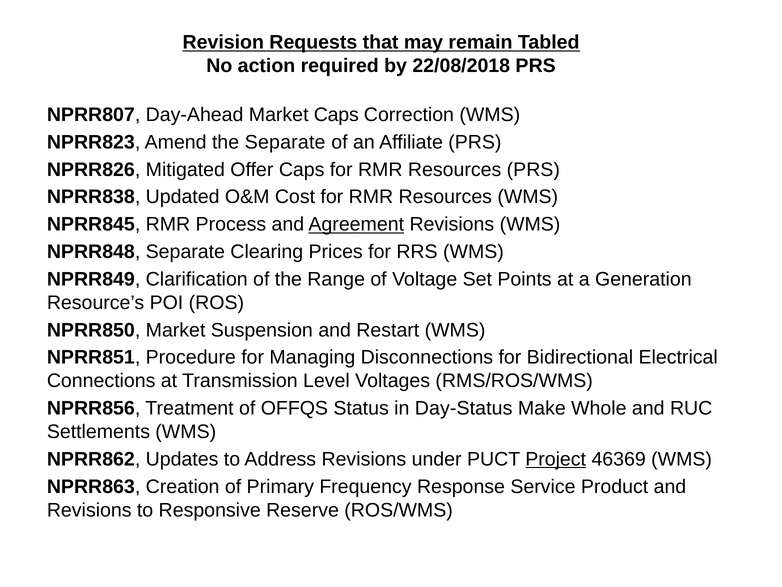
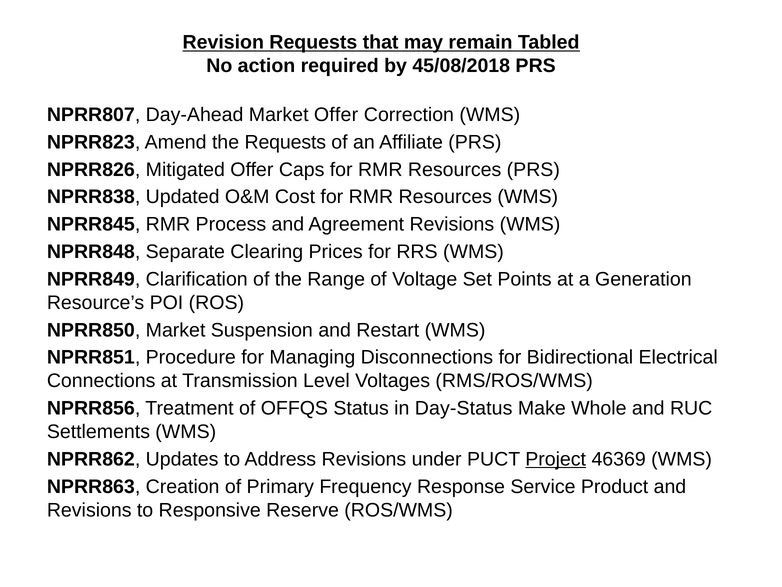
22/08/2018: 22/08/2018 -> 45/08/2018
Market Caps: Caps -> Offer
the Separate: Separate -> Requests
Agreement underline: present -> none
